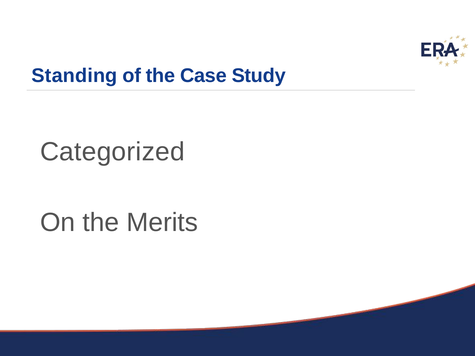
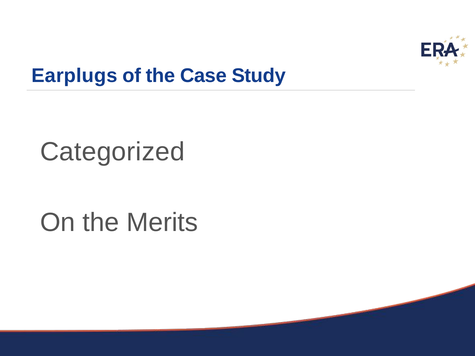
Standing: Standing -> Earplugs
